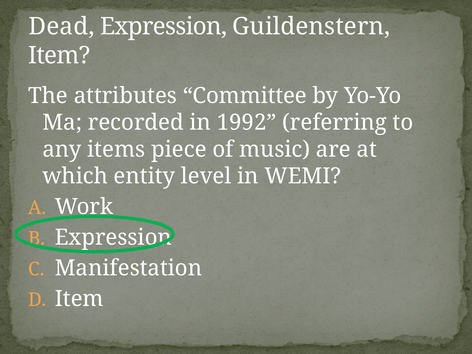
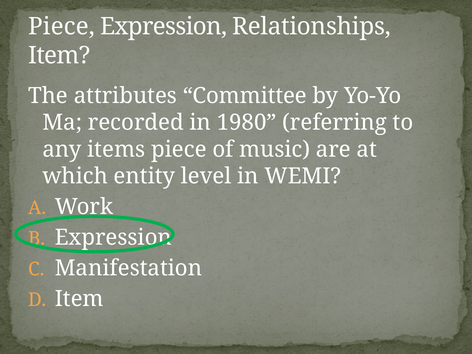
Dead at (62, 27): Dead -> Piece
Guildenstern: Guildenstern -> Relationships
1992: 1992 -> 1980
